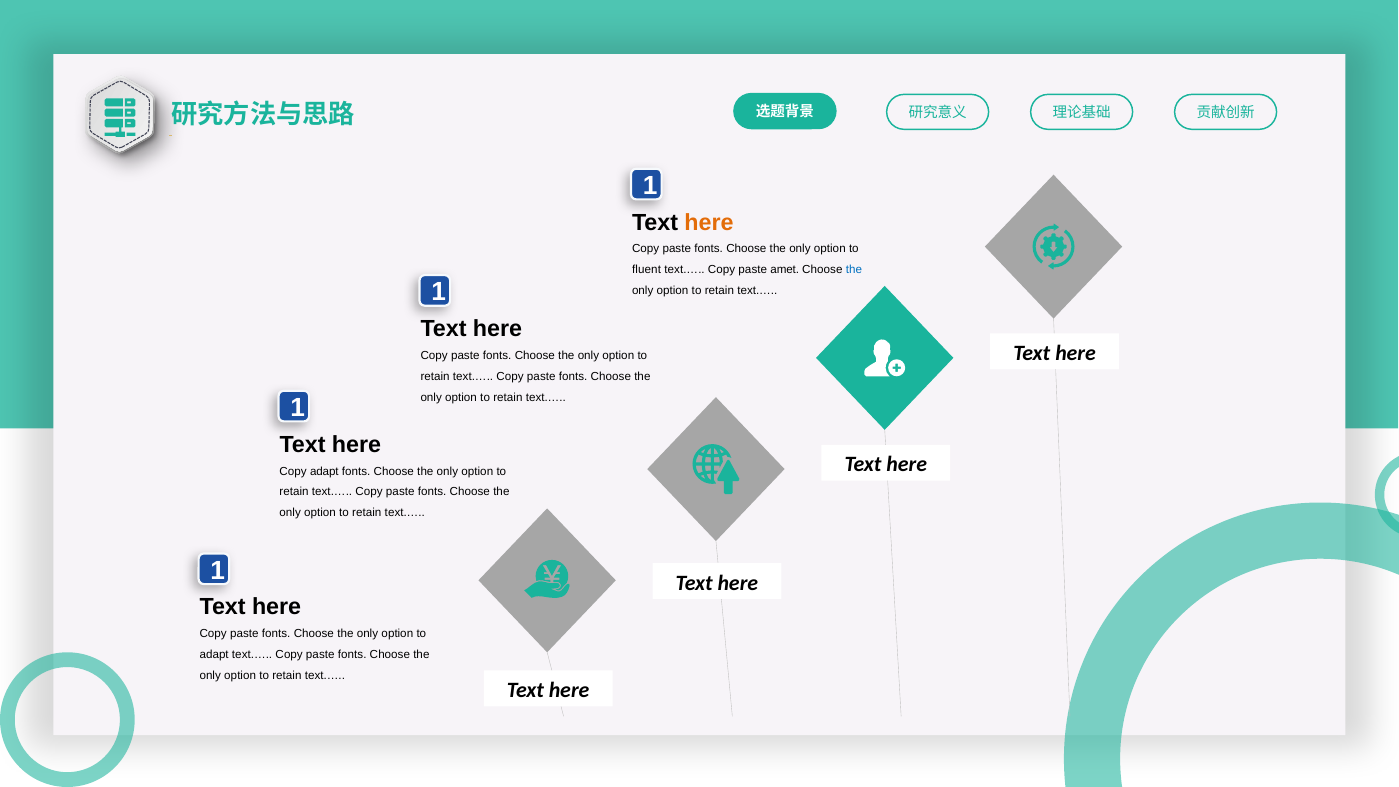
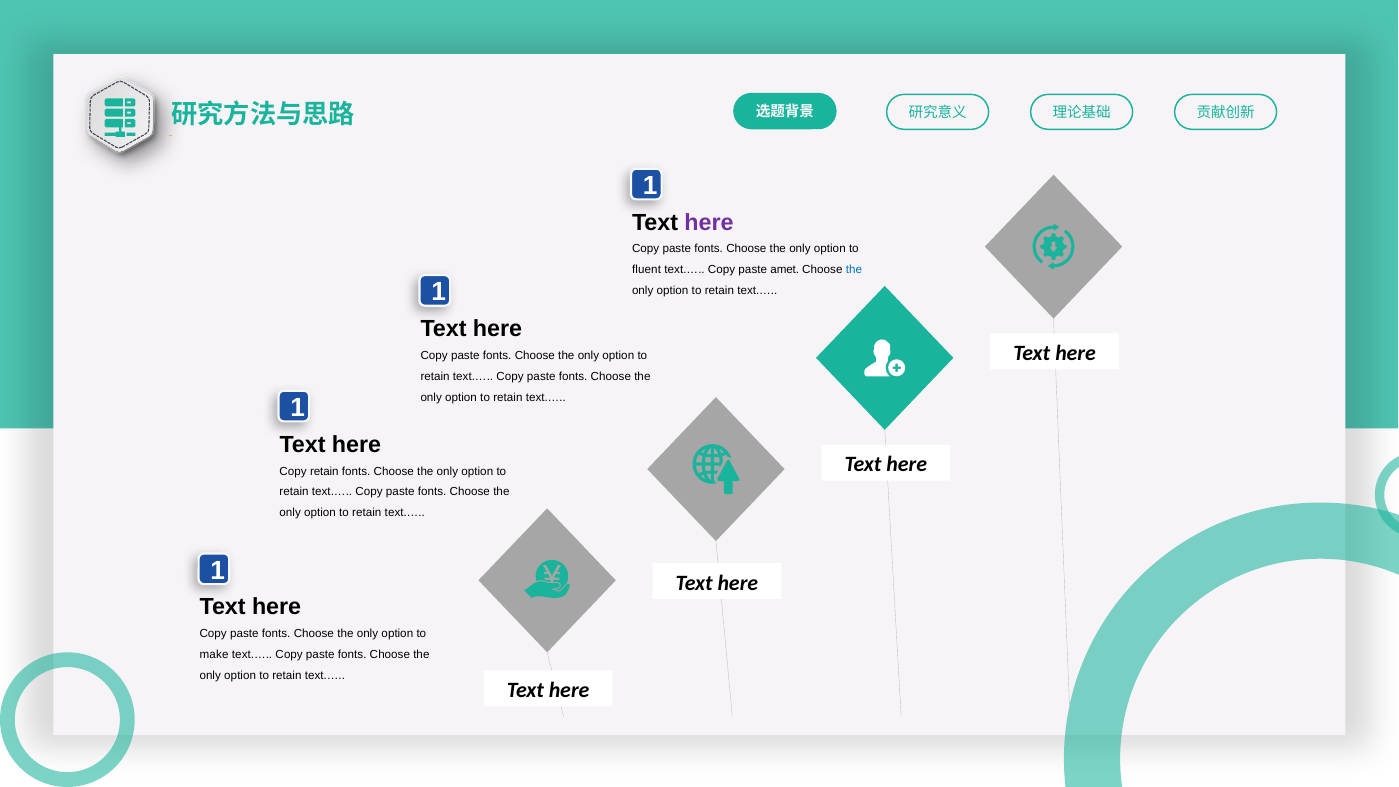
here at (709, 222) colour: orange -> purple
Copy adapt: adapt -> retain
adapt at (214, 655): adapt -> make
